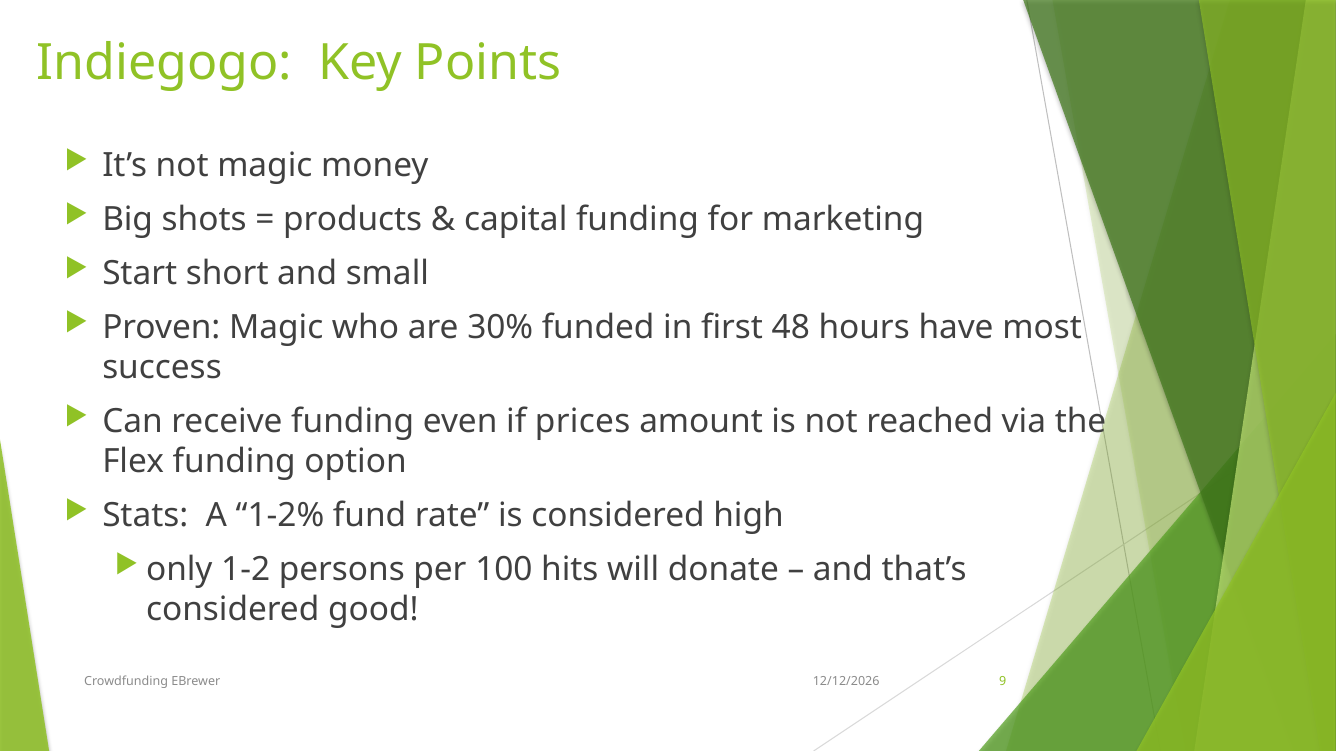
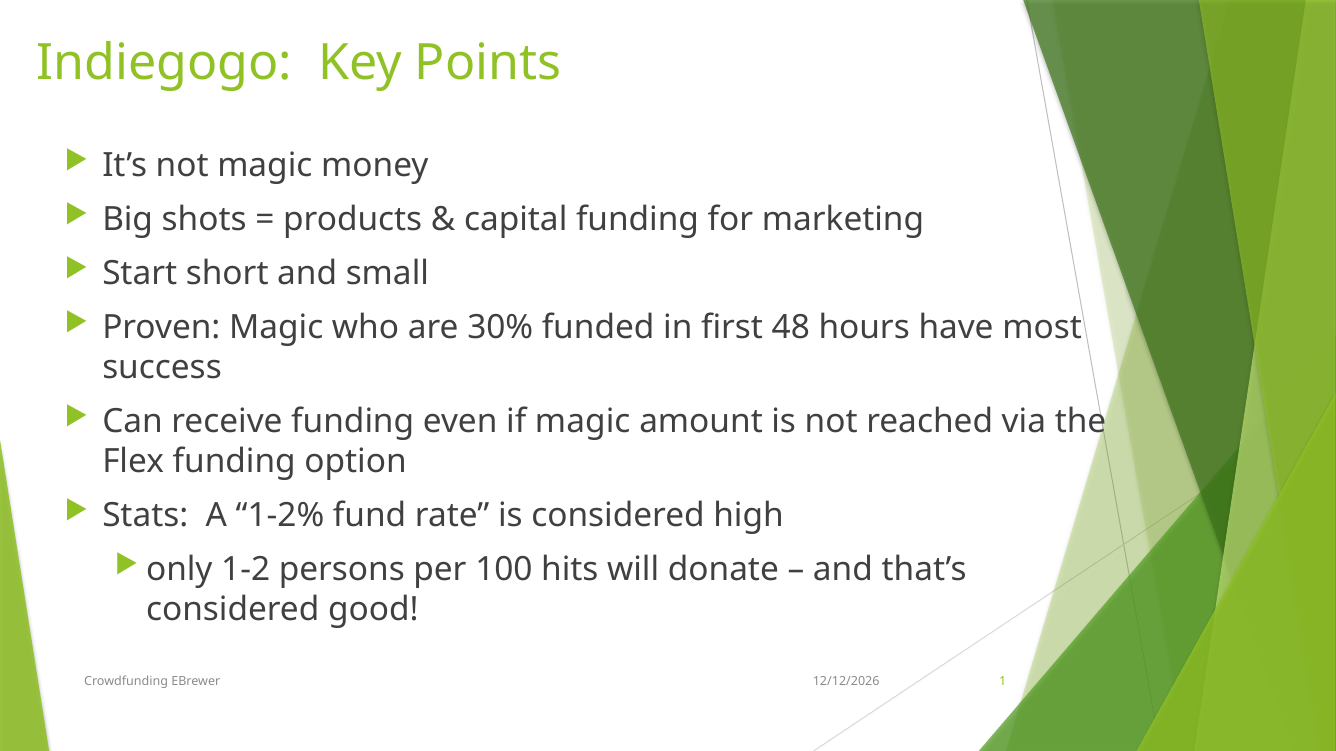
if prices: prices -> magic
9: 9 -> 1
